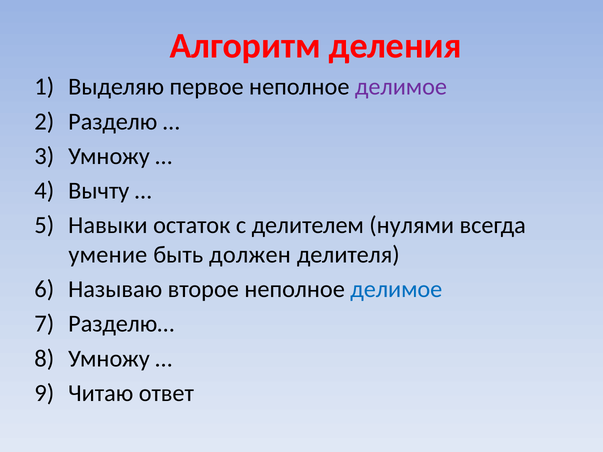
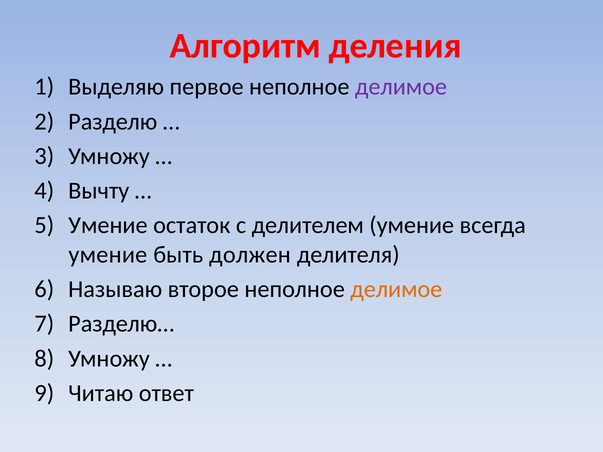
Навыки at (108, 226): Навыки -> Умение
делителем нулями: нулями -> умение
делимое at (396, 289) colour: blue -> orange
